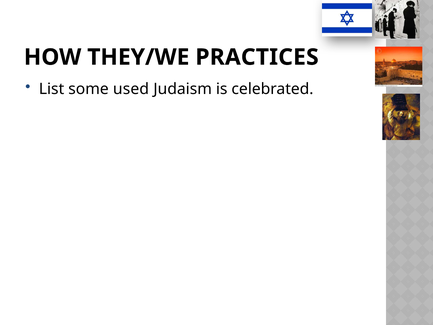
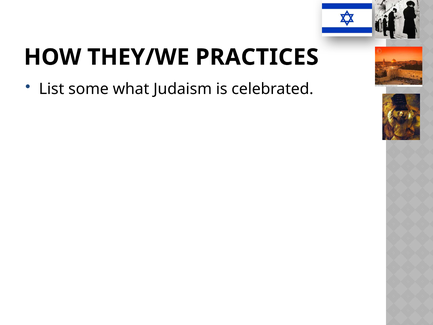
used: used -> what
